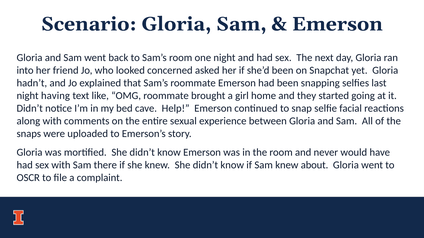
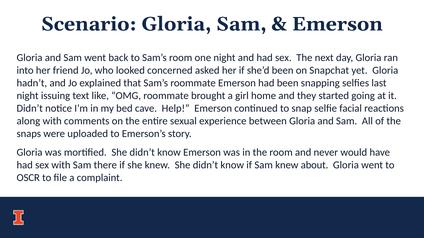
having: having -> issuing
